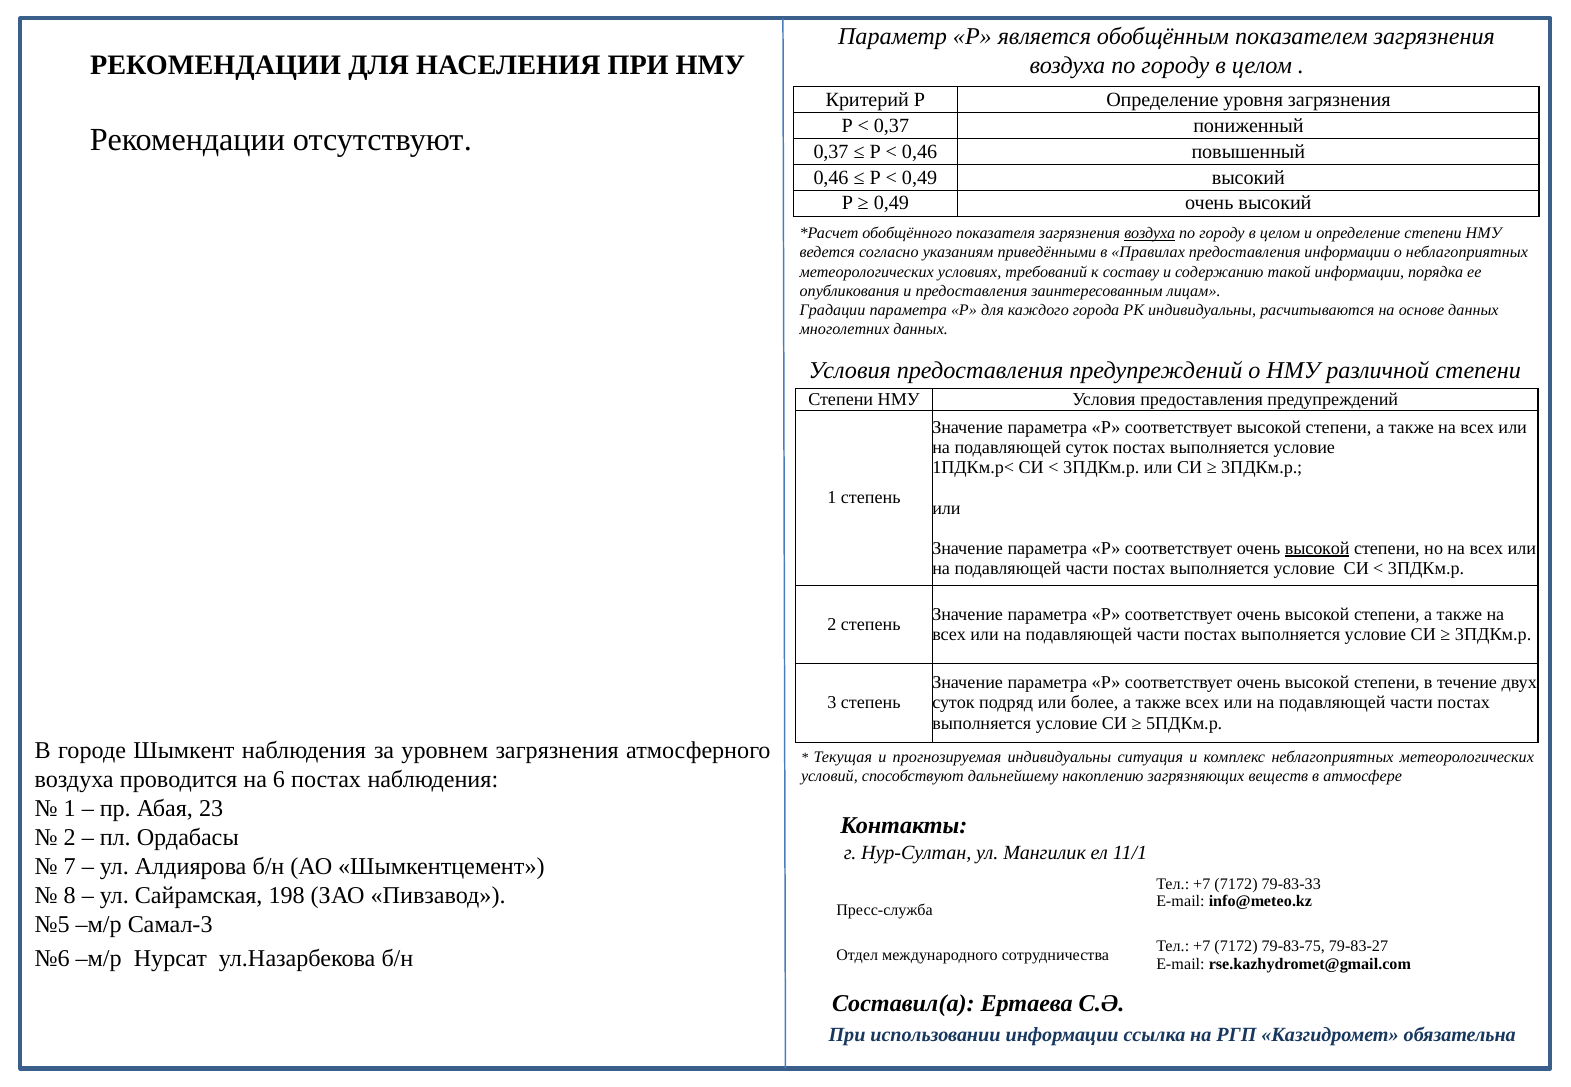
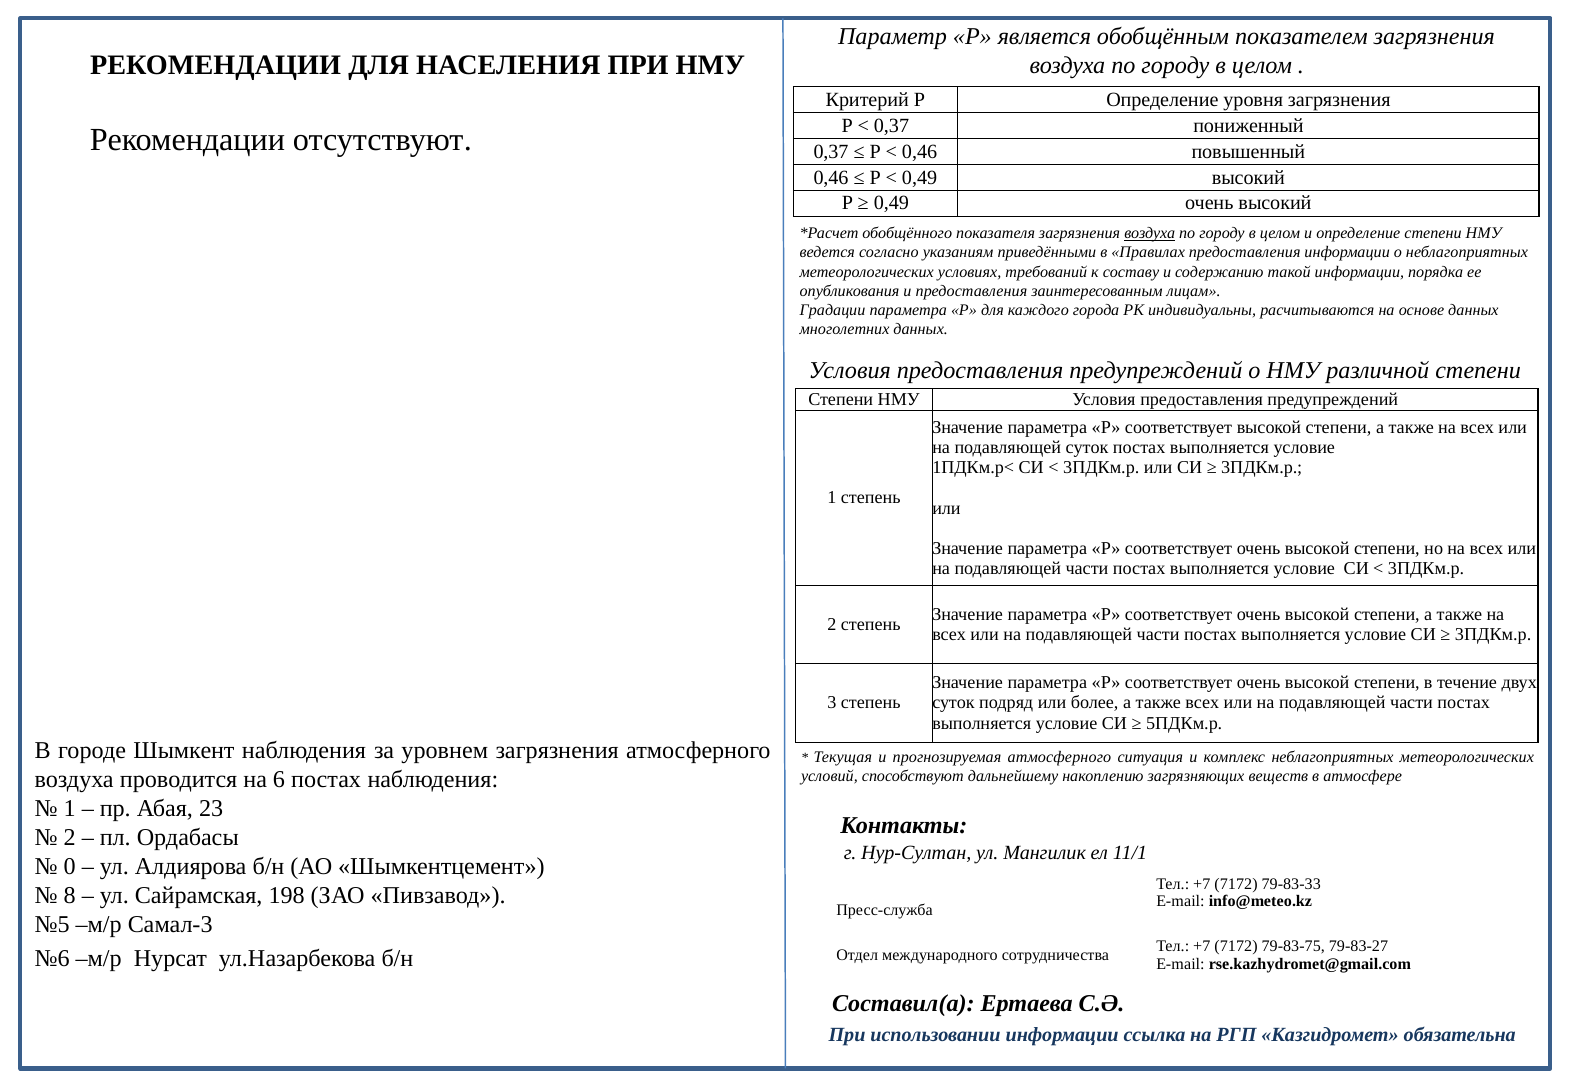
высокой at (1317, 548) underline: present -> none
прогнозируемая индивидуальны: индивидуальны -> атмосферного
7: 7 -> 0
